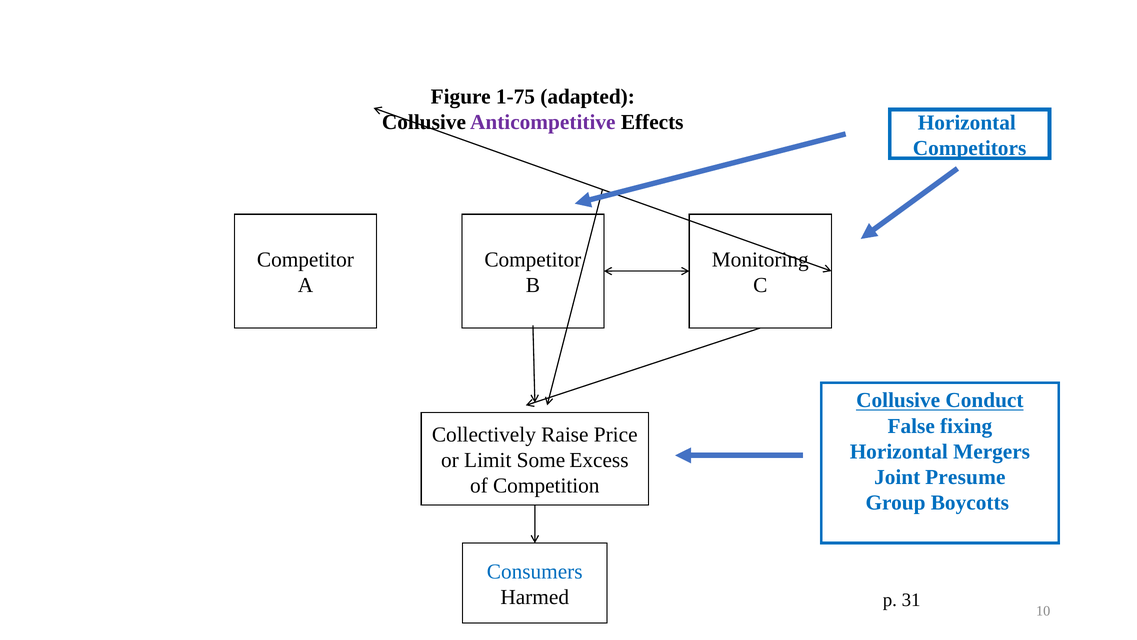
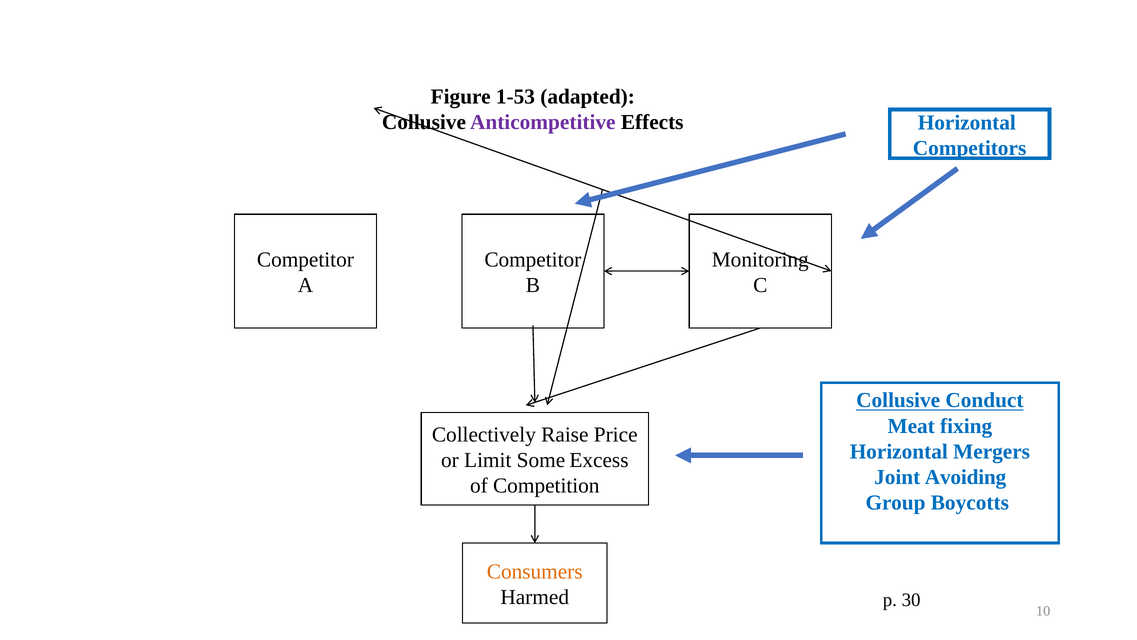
1-75: 1-75 -> 1-53
False: False -> Meat
Presume: Presume -> Avoiding
Consumers colour: blue -> orange
31: 31 -> 30
